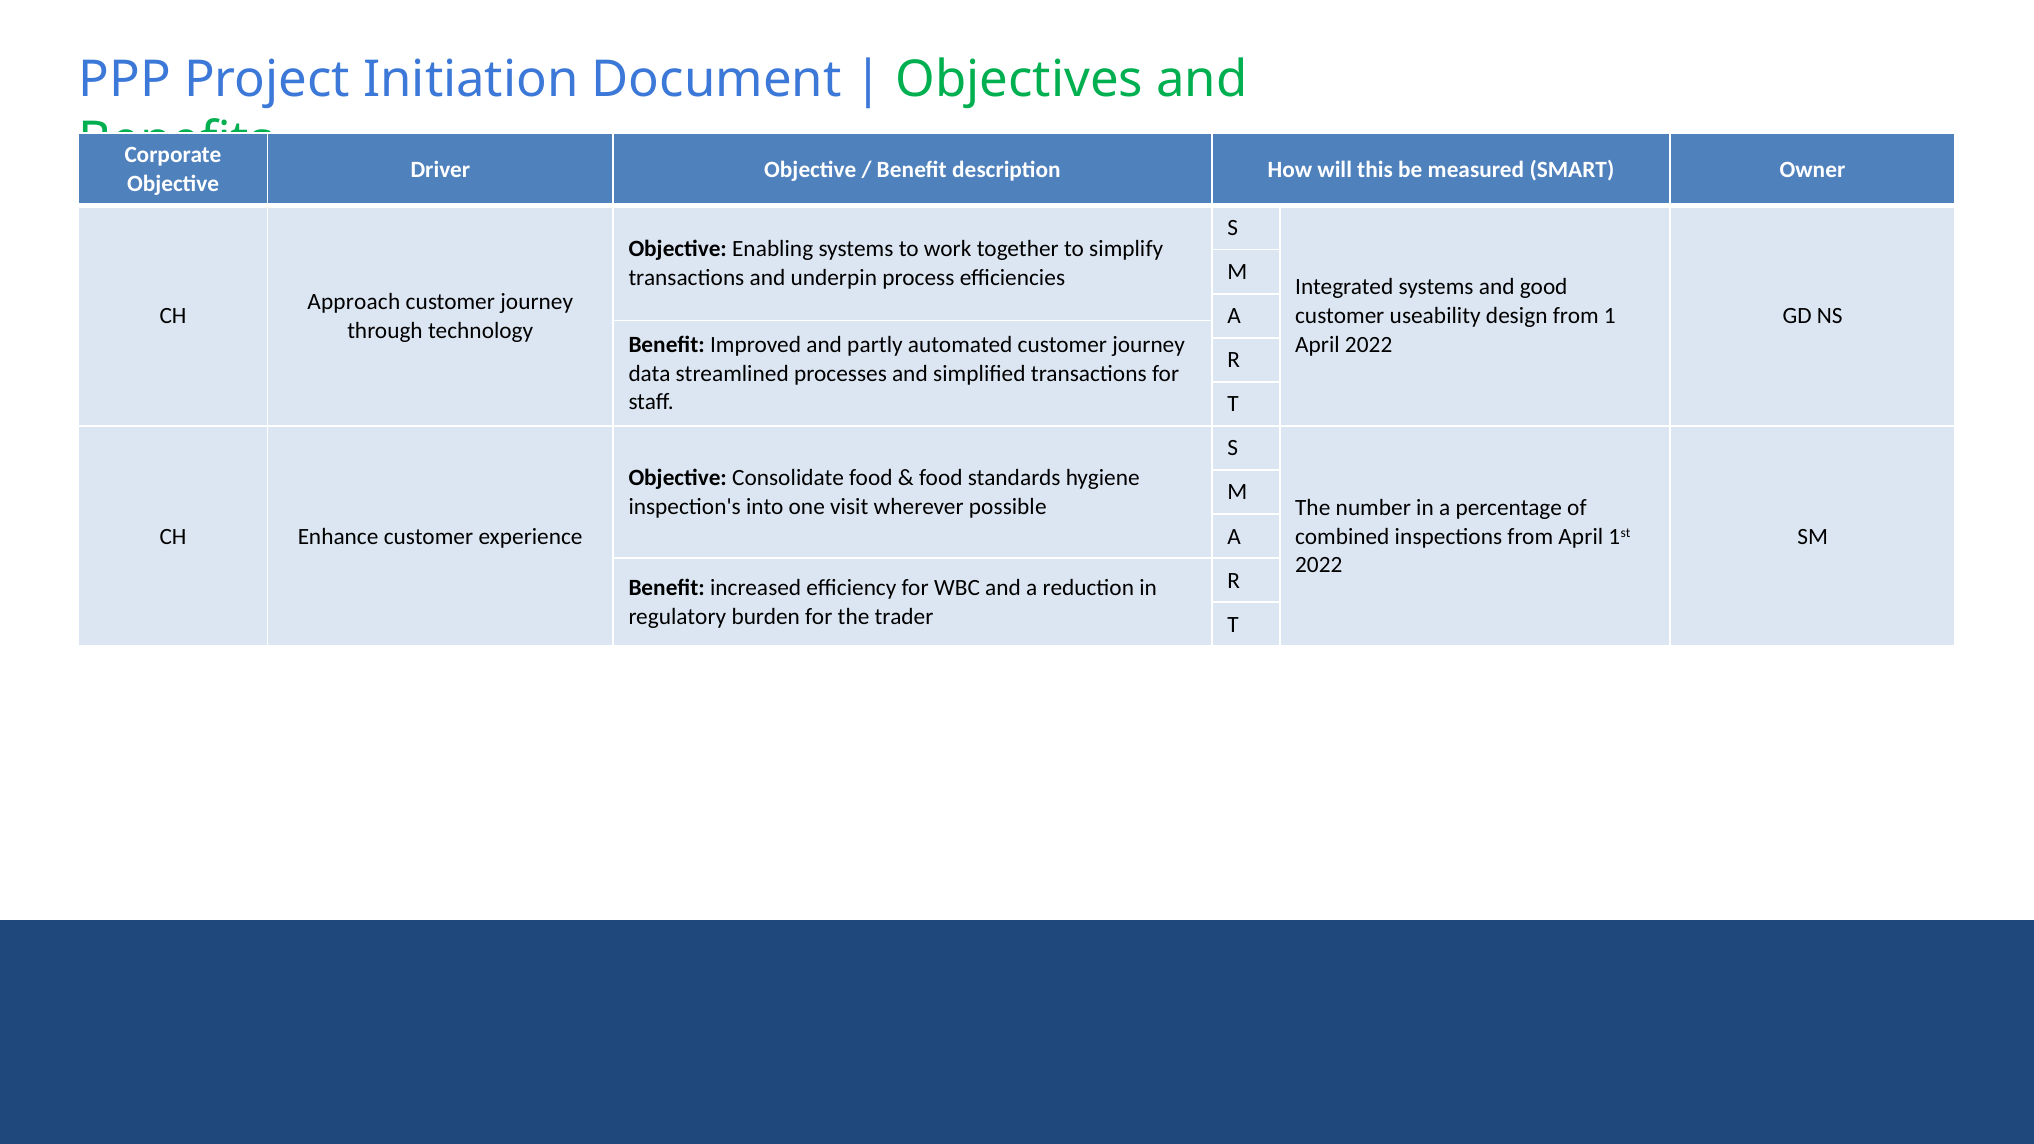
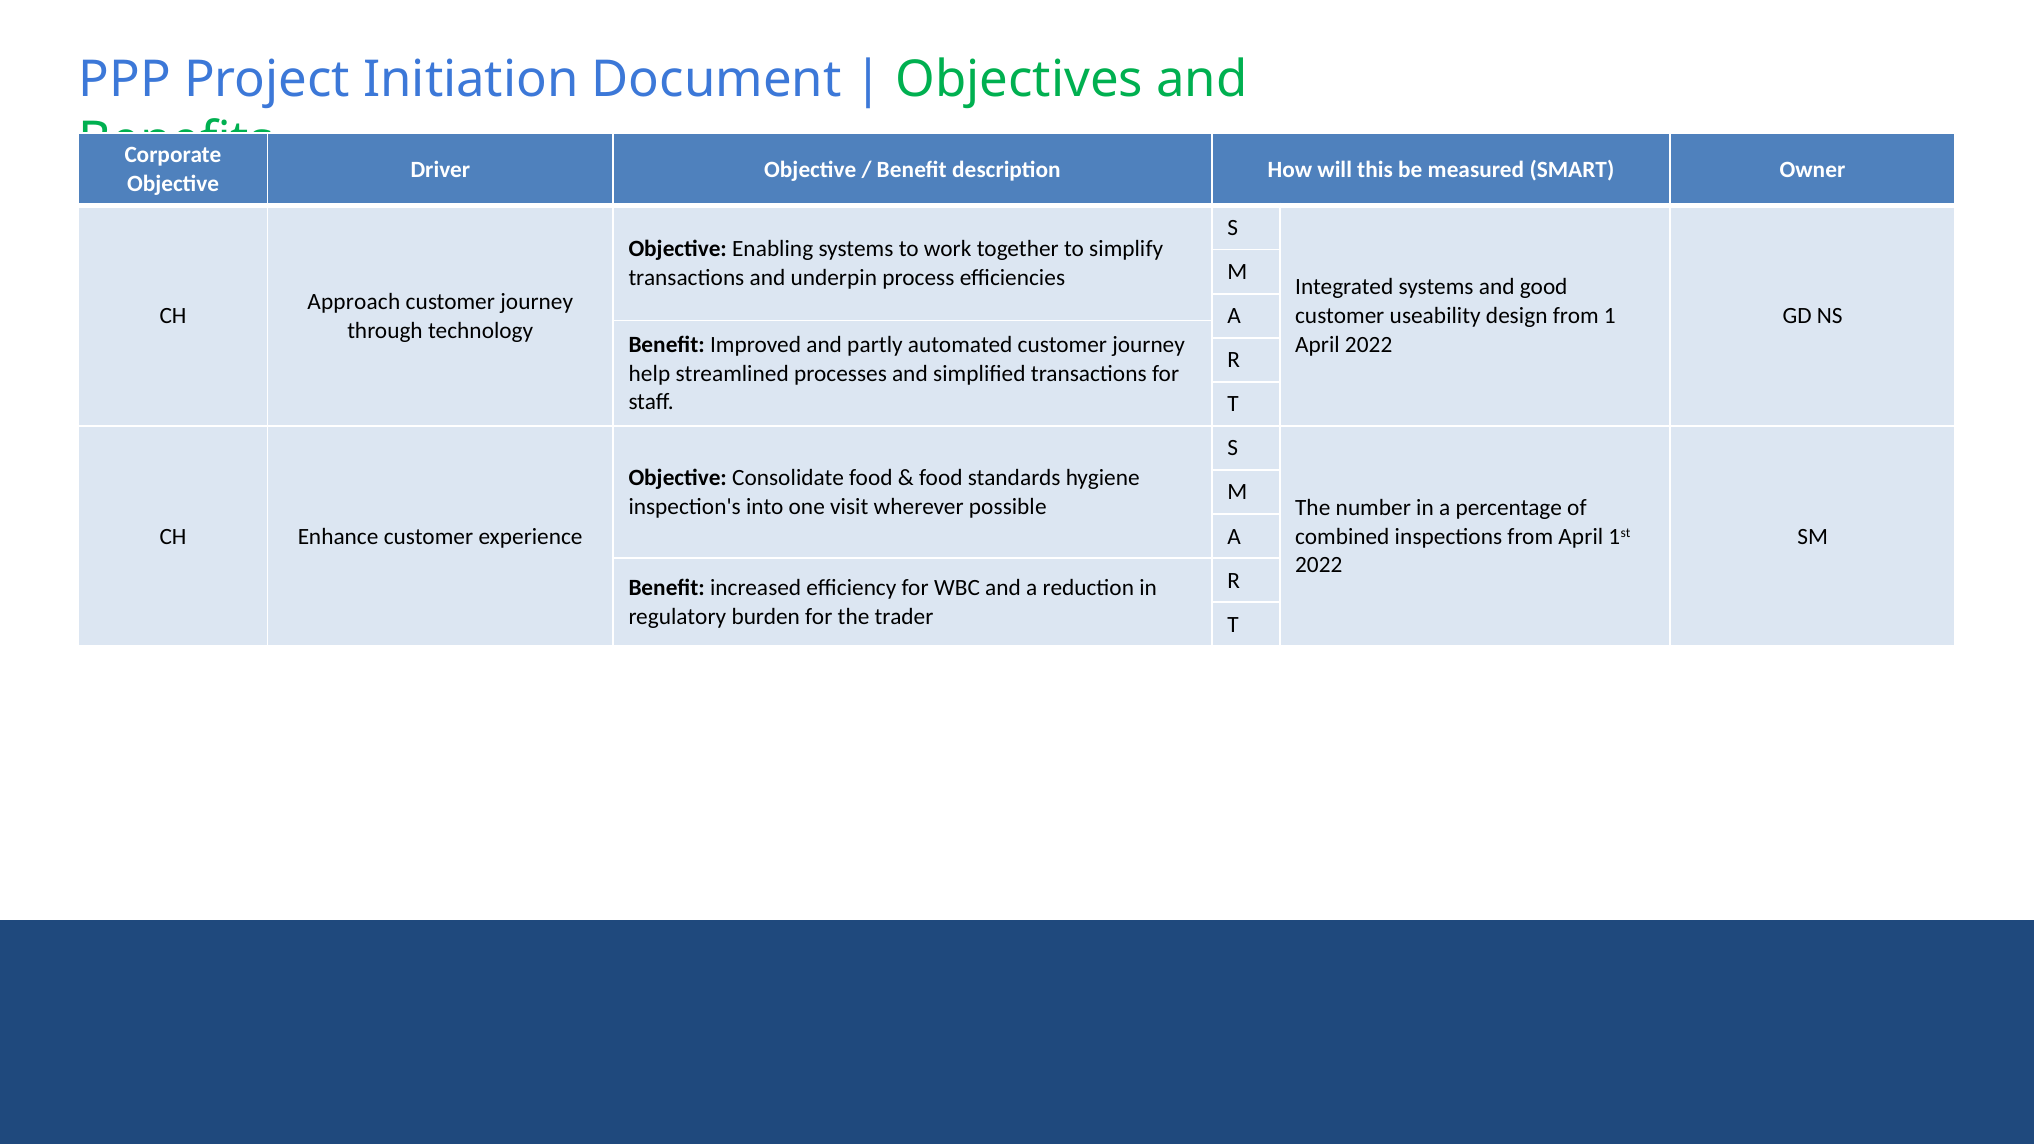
data: data -> help
